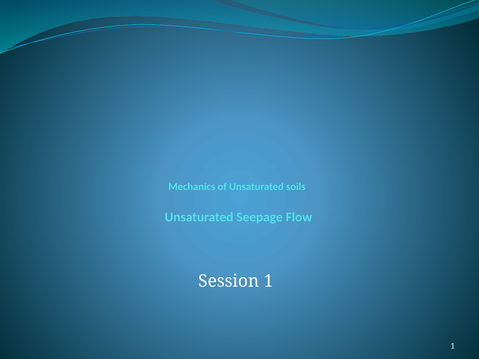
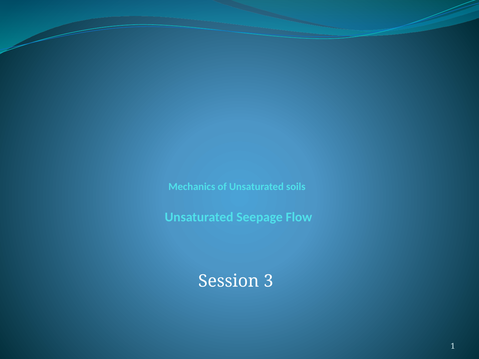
Session 1: 1 -> 3
